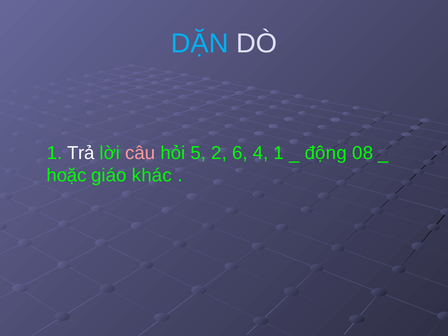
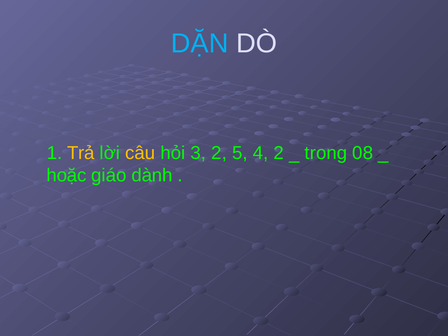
Trả colour: white -> yellow
câu colour: pink -> yellow
5: 5 -> 3
6: 6 -> 5
4 1: 1 -> 2
động: động -> trong
khác: khác -> dành
